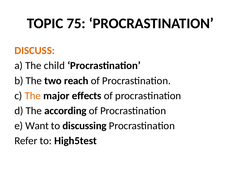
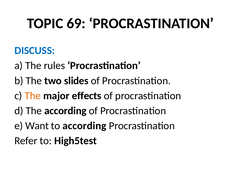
75: 75 -> 69
DISCUSS colour: orange -> blue
child: child -> rules
reach: reach -> slides
to discussing: discussing -> according
